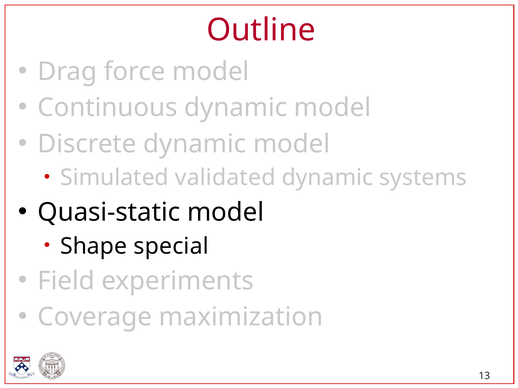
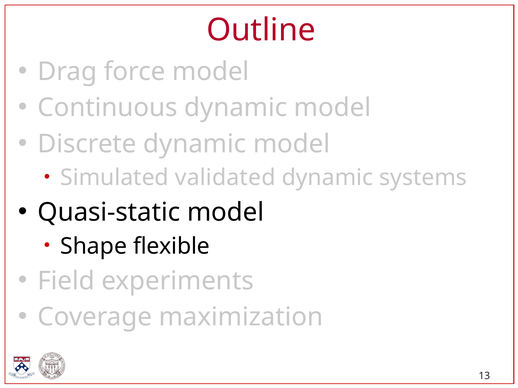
special: special -> flexible
